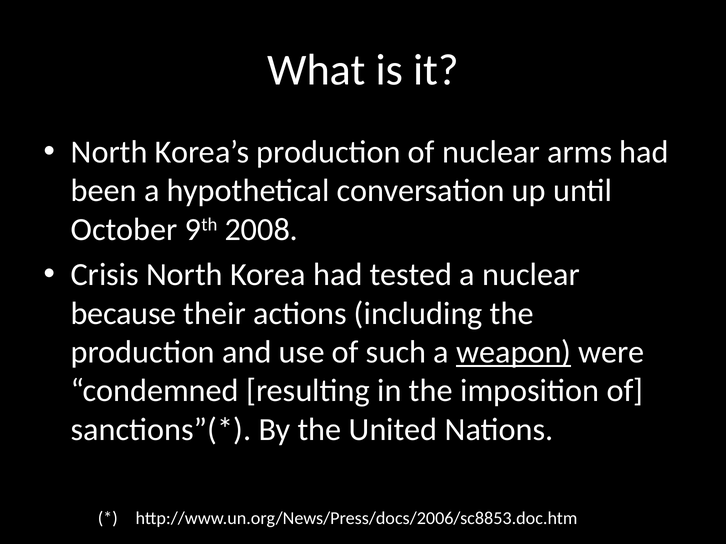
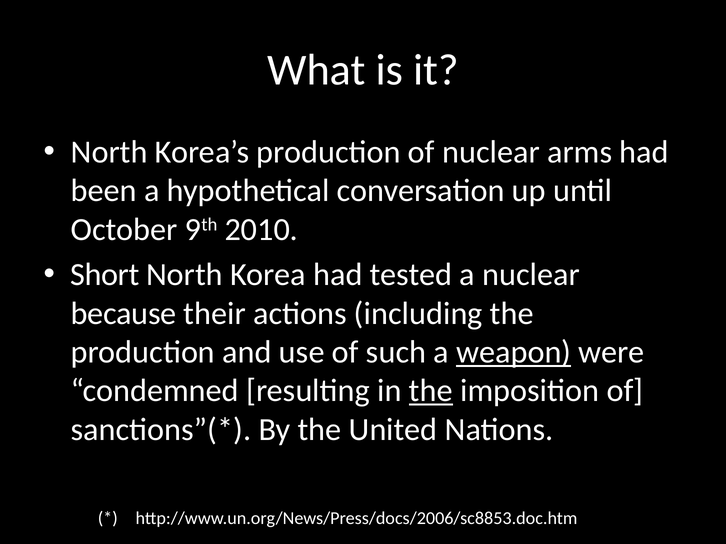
2008: 2008 -> 2010
Crisis: Crisis -> Short
the at (431, 391) underline: none -> present
